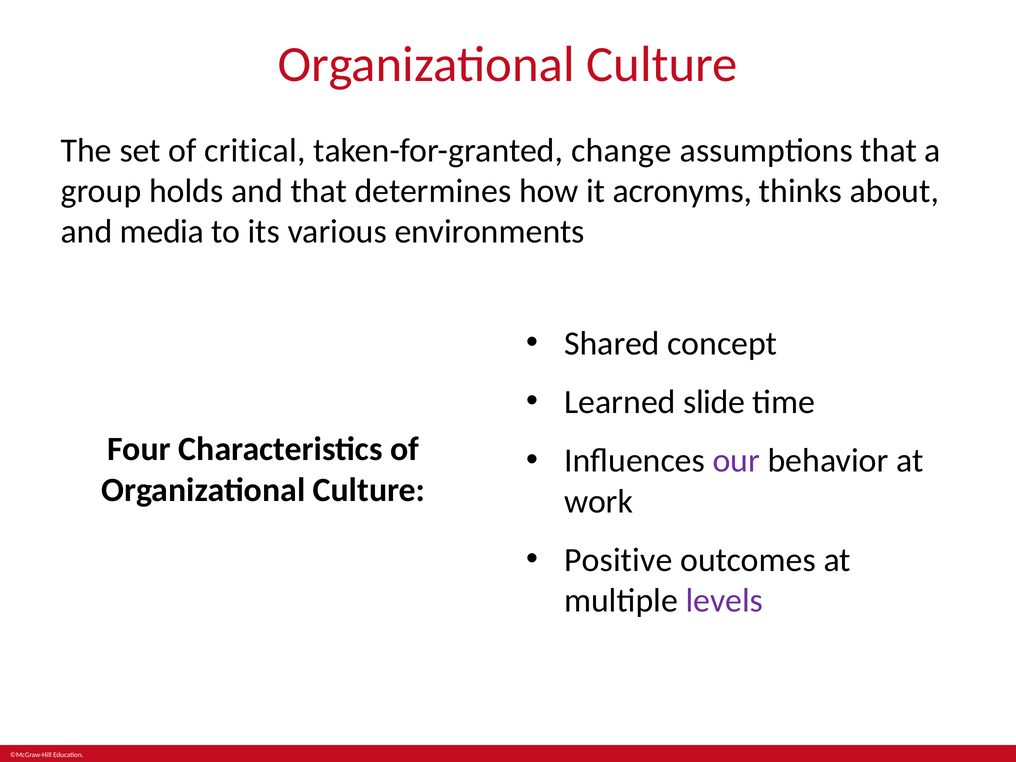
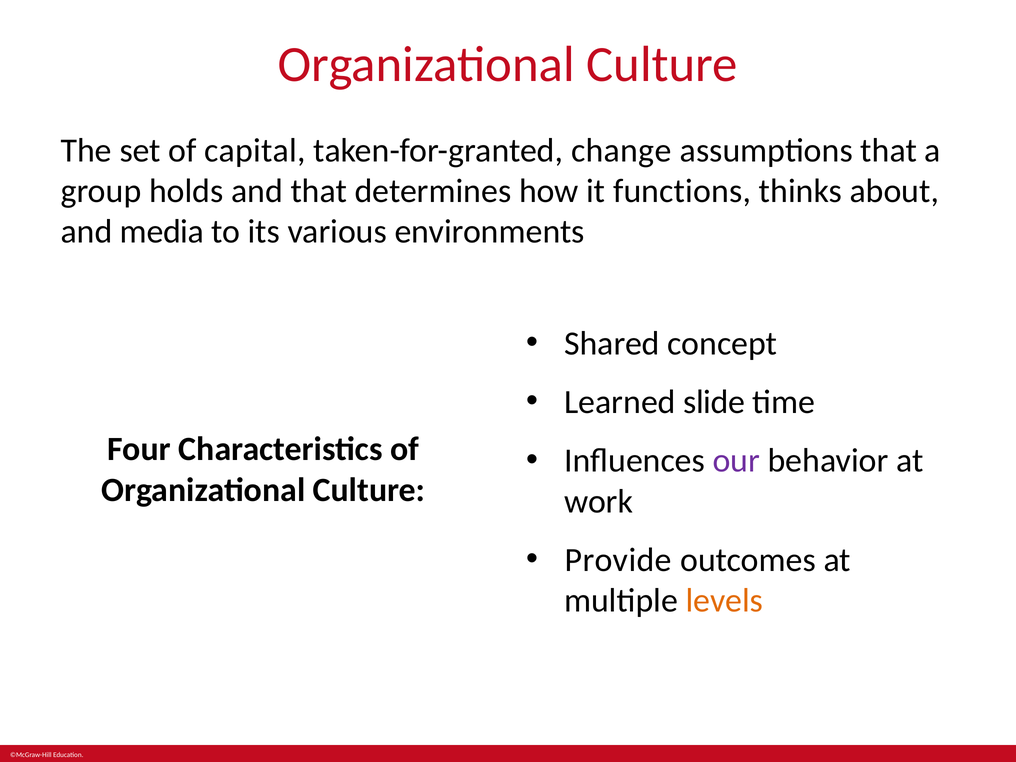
critical: critical -> capital
acronyms: acronyms -> functions
Positive: Positive -> Provide
levels colour: purple -> orange
